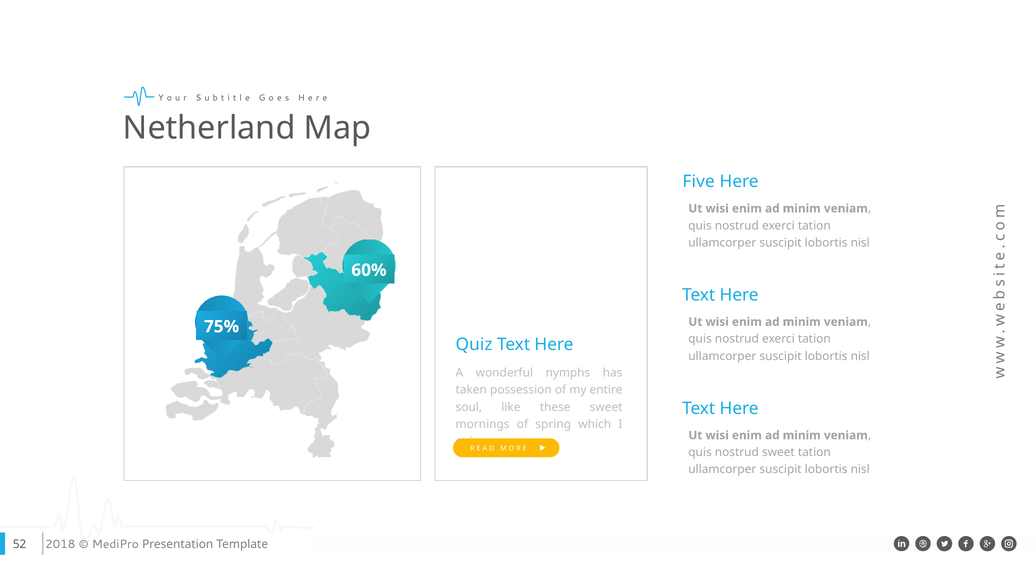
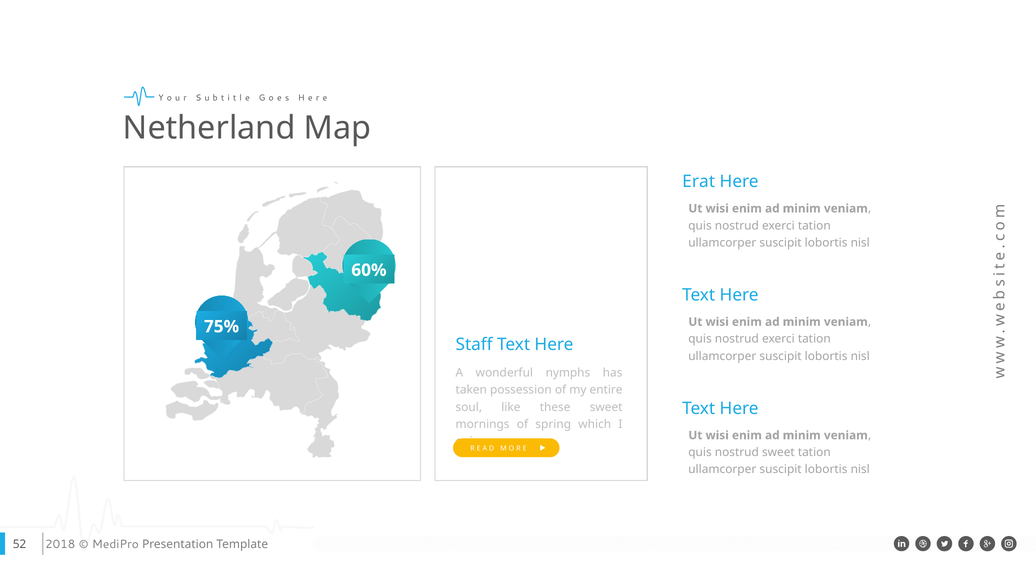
Five: Five -> Erat
Quiz: Quiz -> Staff
